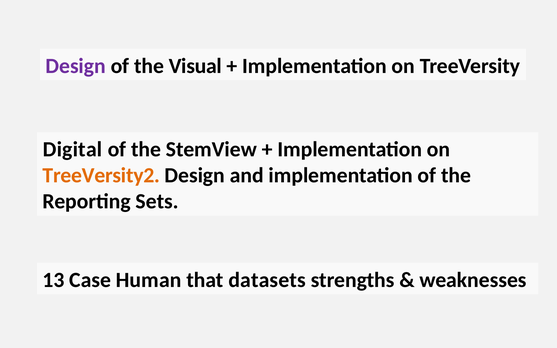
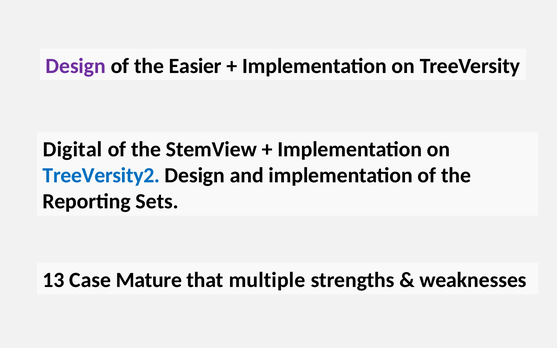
Visual: Visual -> Easier
TreeVersity2 colour: orange -> blue
Human: Human -> Mature
datasets: datasets -> multiple
